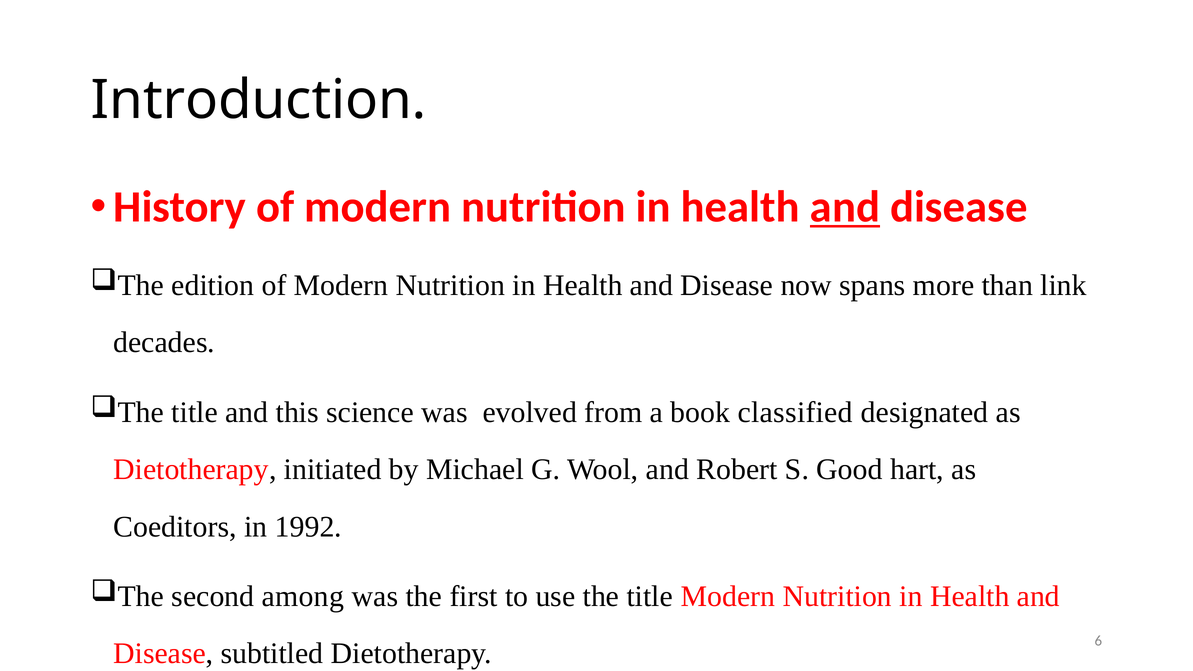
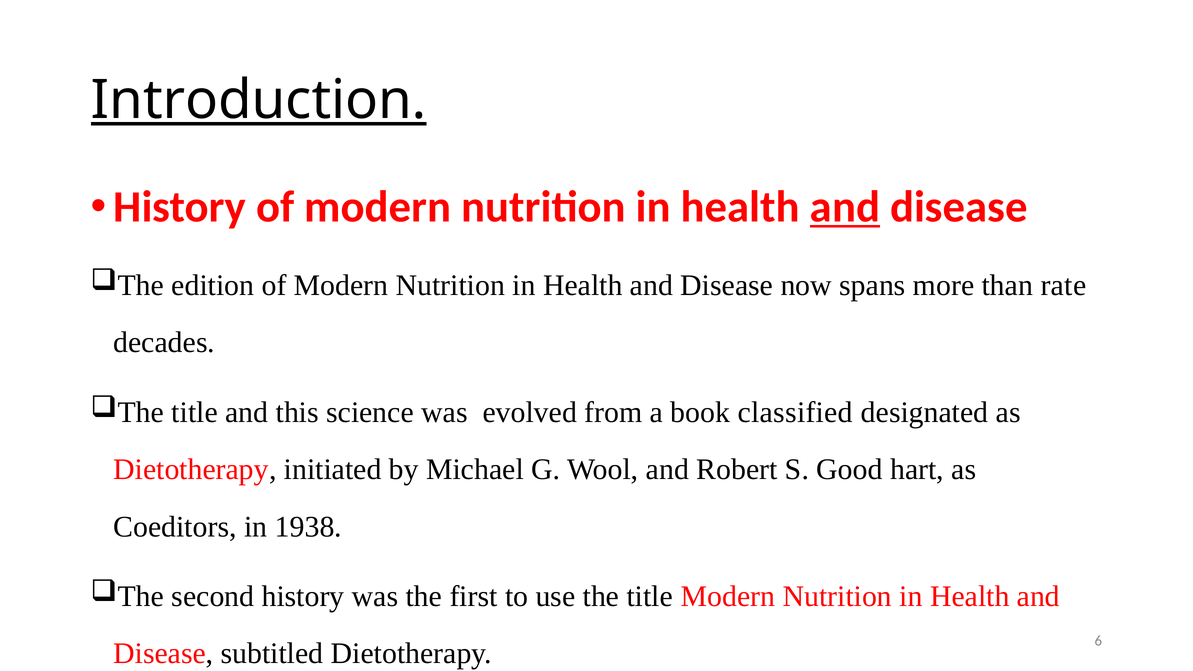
Introduction underline: none -> present
link: link -> rate
1992: 1992 -> 1938
second among: among -> history
